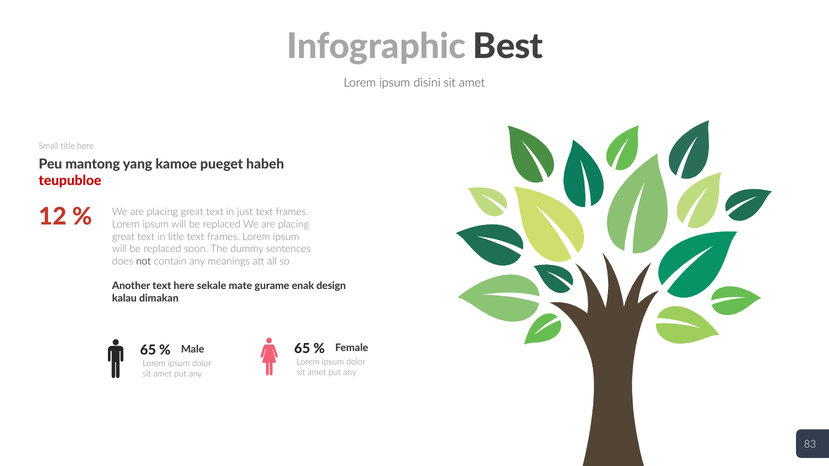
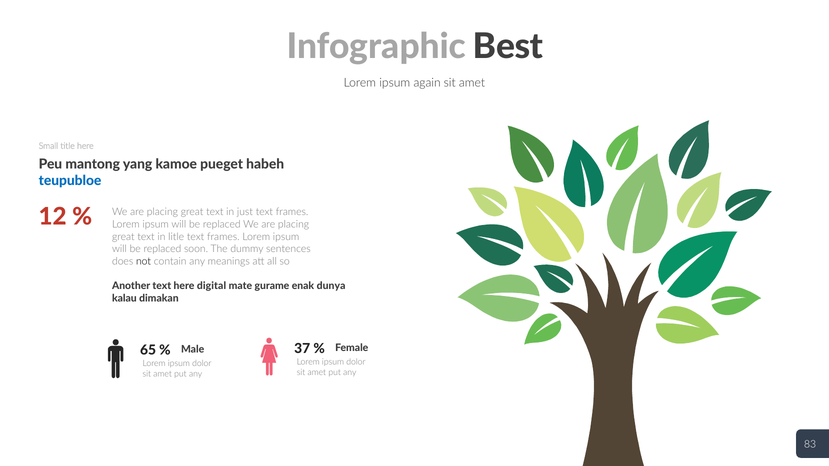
disini: disini -> again
teupubloe colour: red -> blue
sekale: sekale -> digital
design: design -> dunya
Male 65: 65 -> 37
